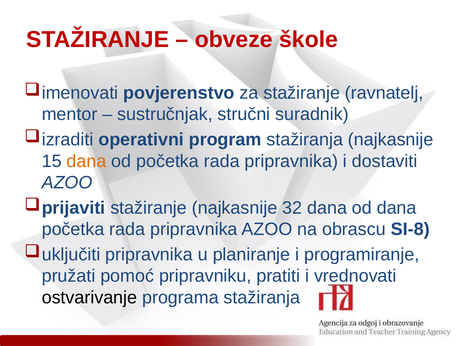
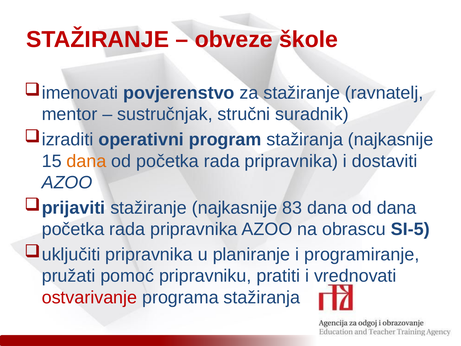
32: 32 -> 83
SI-8: SI-8 -> SI-5
ostvarivanje colour: black -> red
